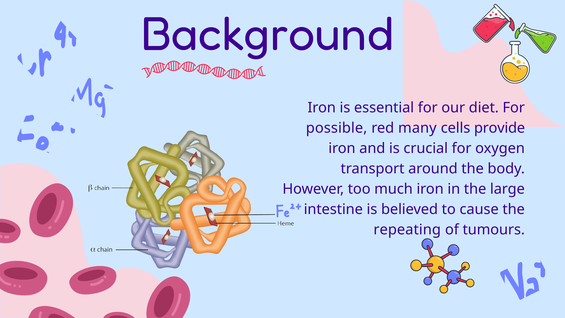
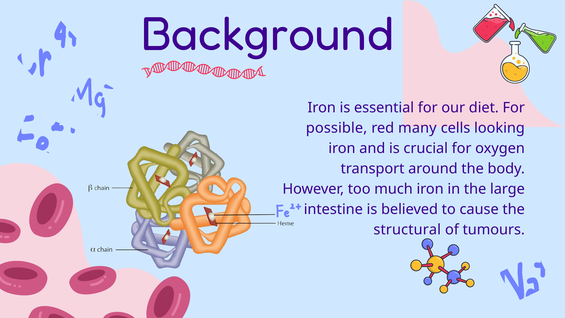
provide: provide -> looking
repeating: repeating -> structural
